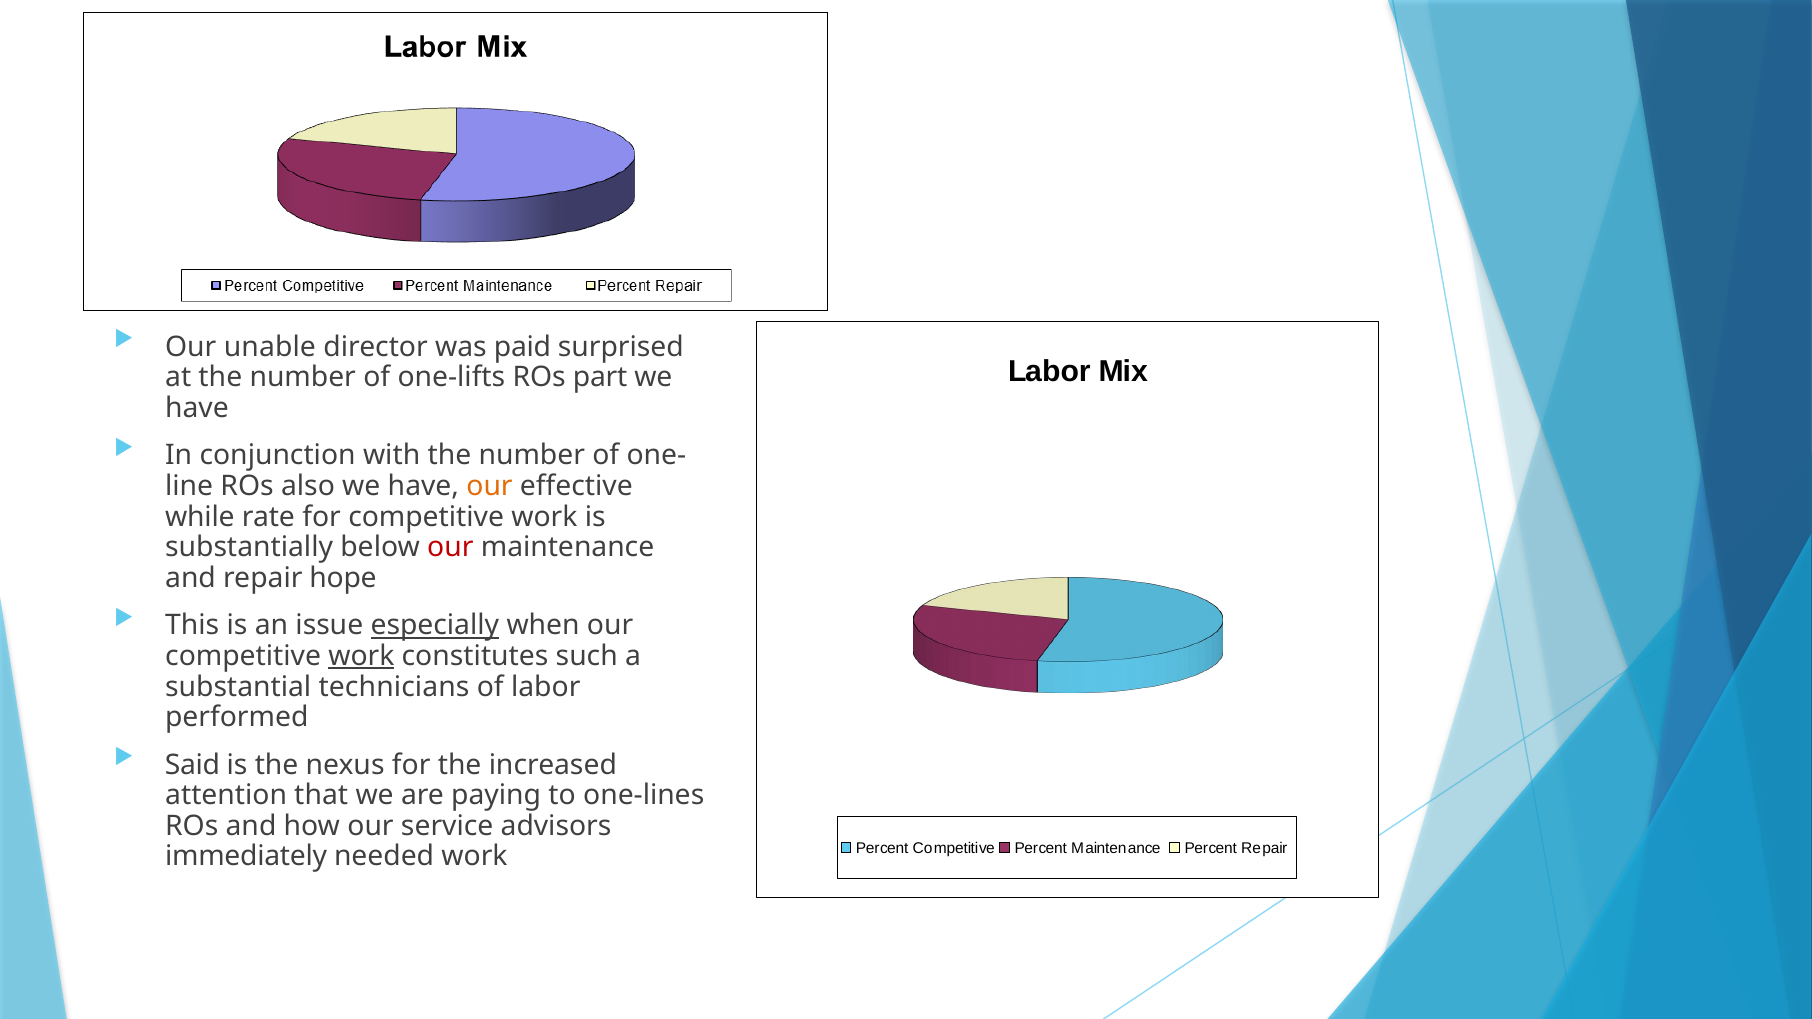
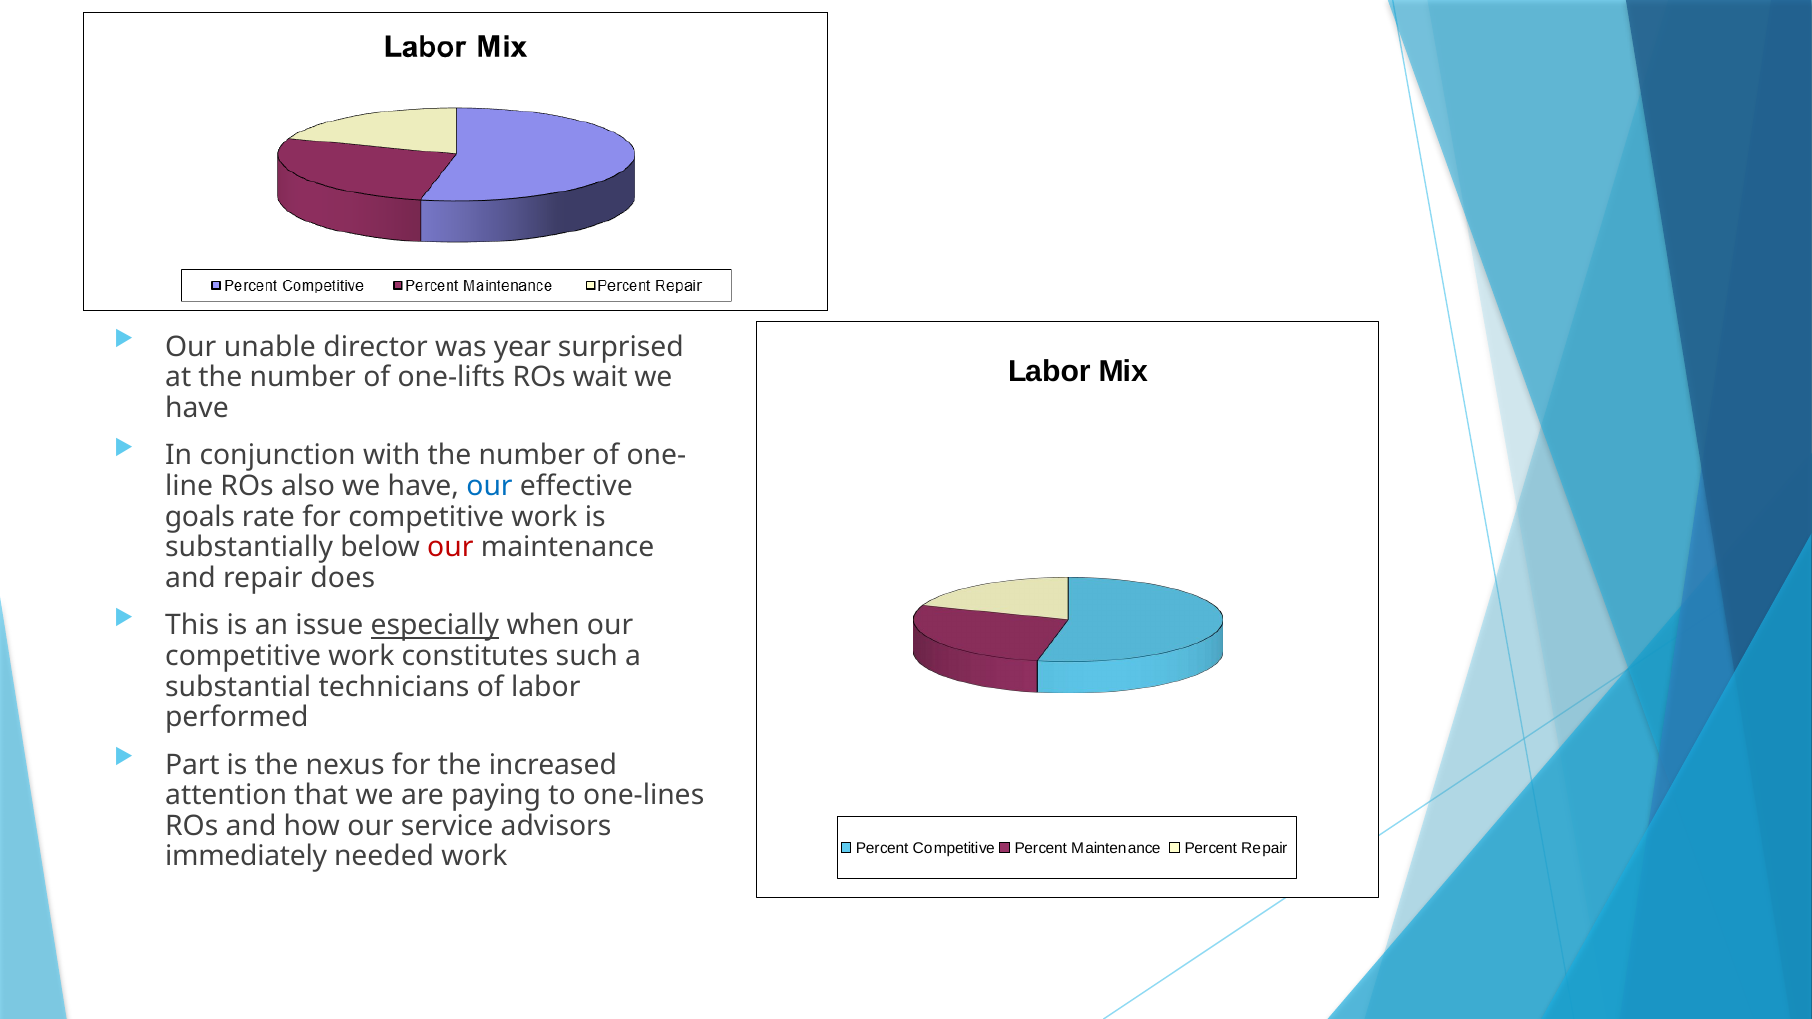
paid: paid -> year
part: part -> wait
our at (490, 486) colour: orange -> blue
while: while -> goals
hope: hope -> does
work at (361, 656) underline: present -> none
Said: Said -> Part
